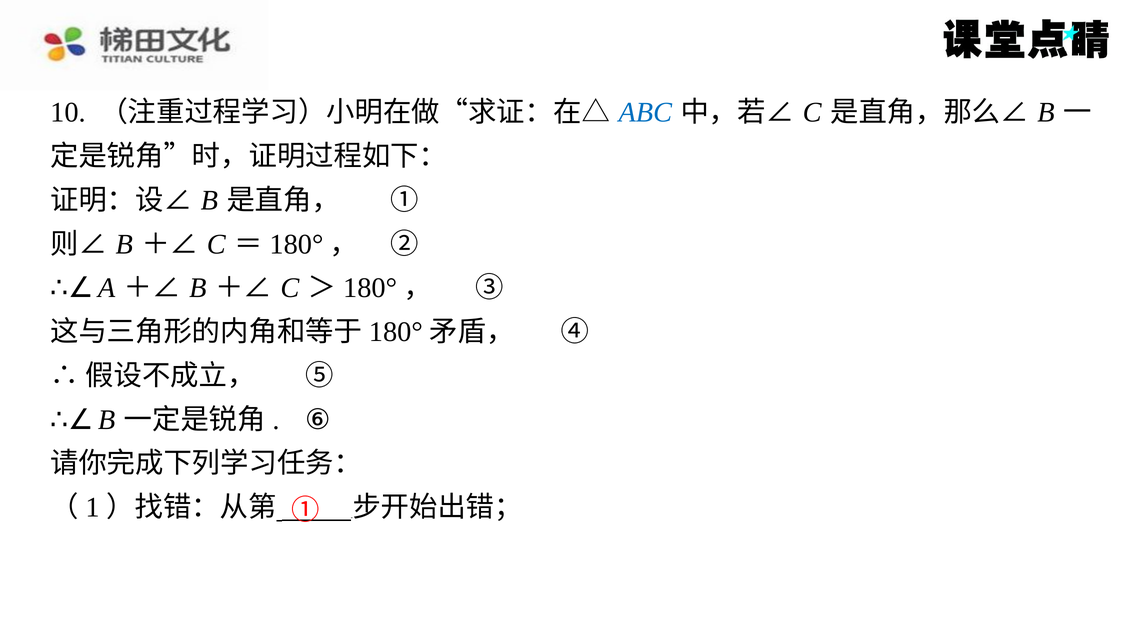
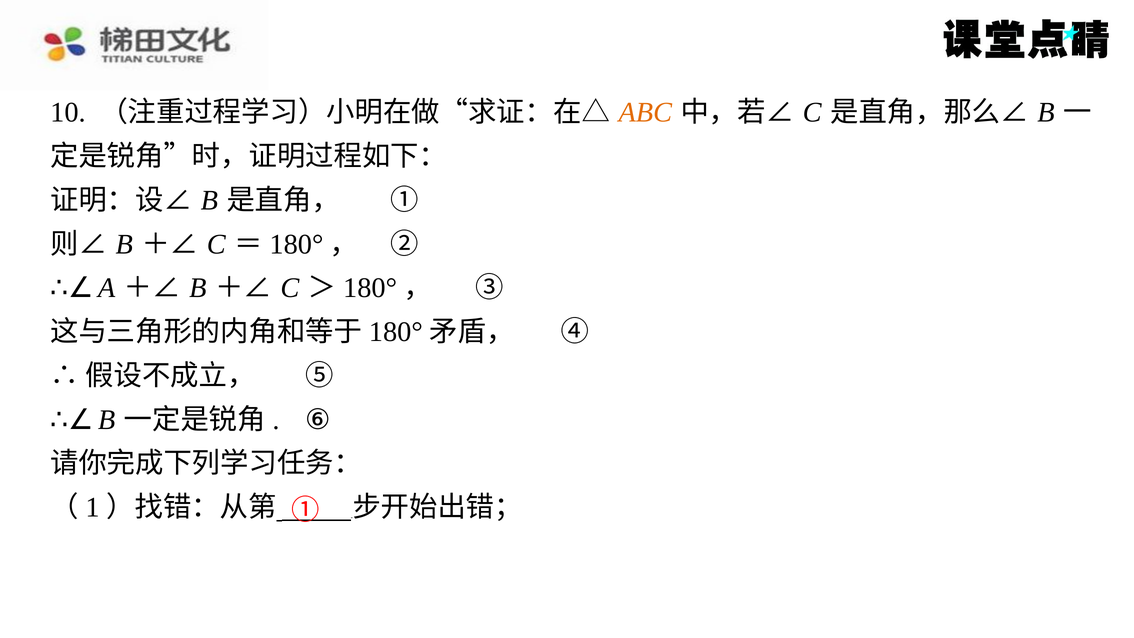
ABC colour: blue -> orange
